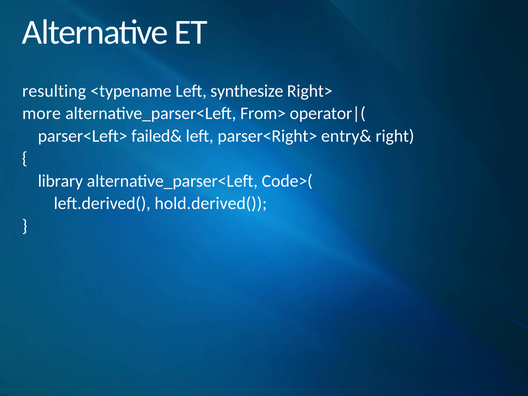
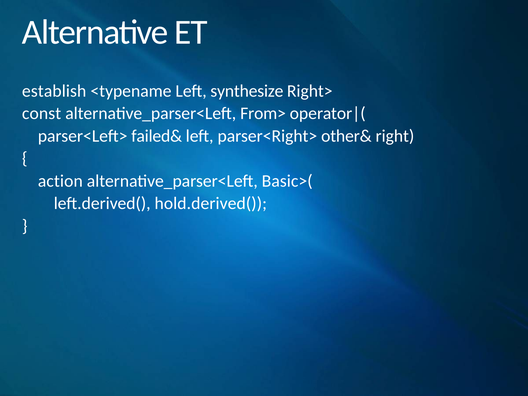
resulting: resulting -> establish
more: more -> const
entry&: entry& -> other&
library: library -> action
Code>(: Code>( -> Basic>(
